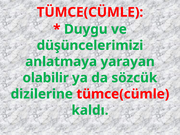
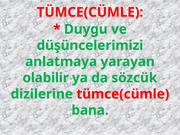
kaldı: kaldı -> bana
